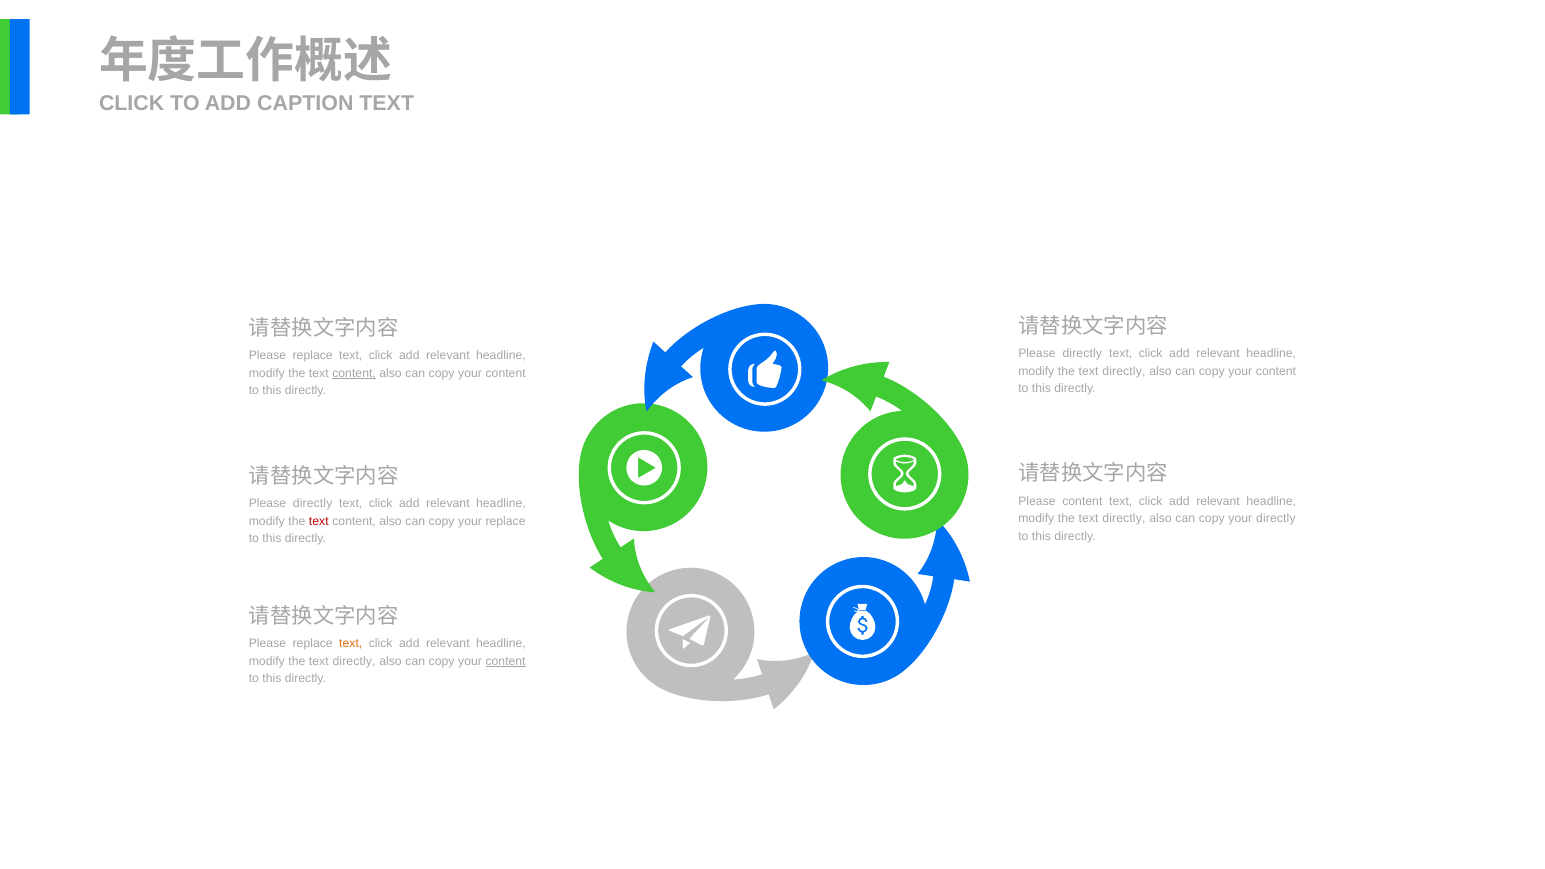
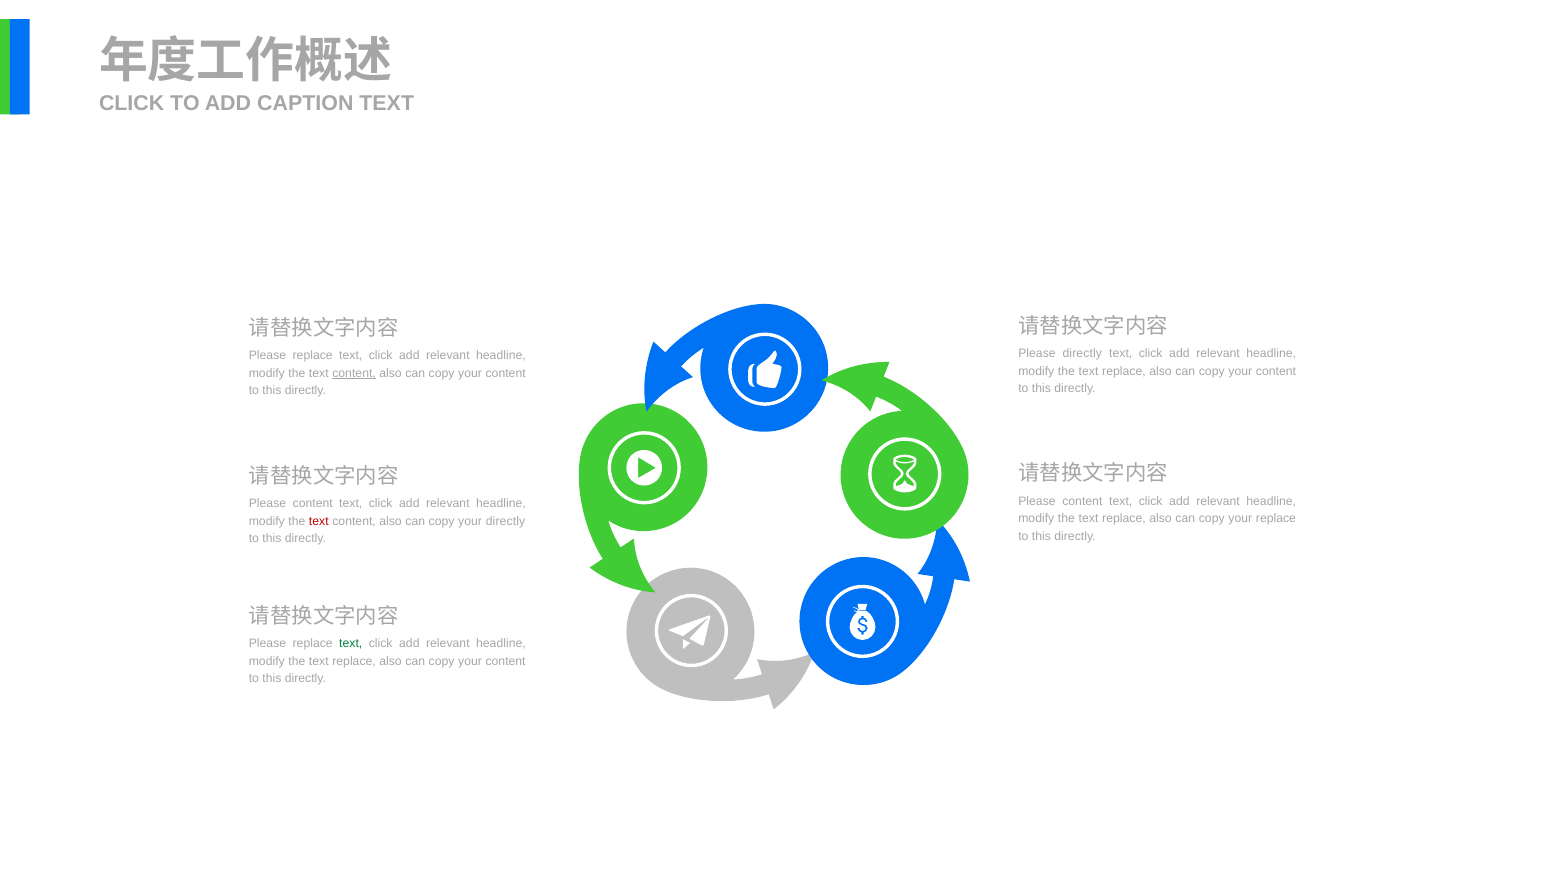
directly at (1124, 371): directly -> replace
directly at (313, 504): directly -> content
directly at (1124, 519): directly -> replace
your directly: directly -> replace
your replace: replace -> directly
text at (351, 644) colour: orange -> green
directly at (354, 661): directly -> replace
content at (506, 661) underline: present -> none
